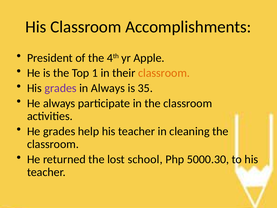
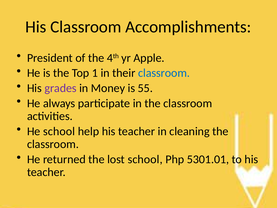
classroom at (164, 73) colour: orange -> blue
in Always: Always -> Money
35: 35 -> 55
He grades: grades -> school
5000.30: 5000.30 -> 5301.01
